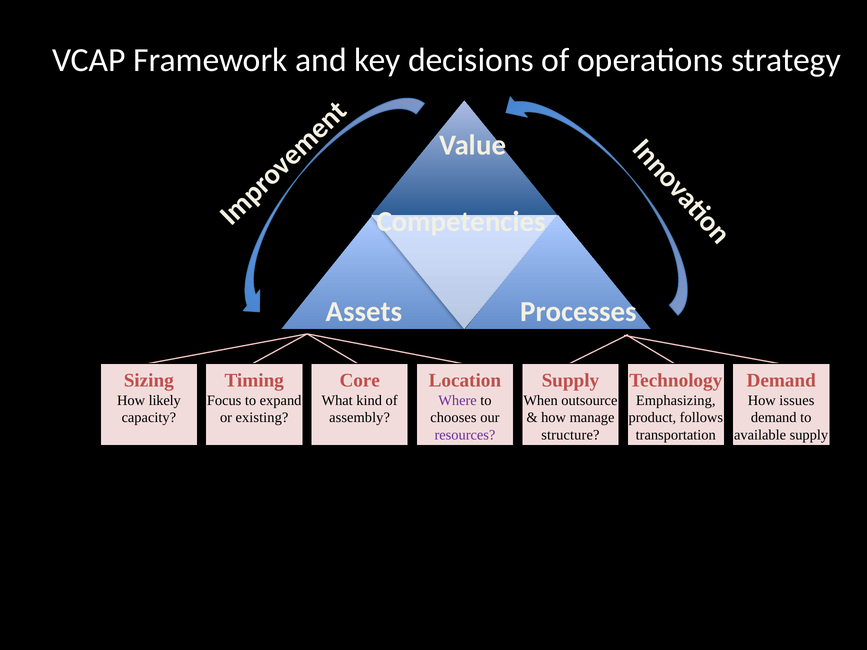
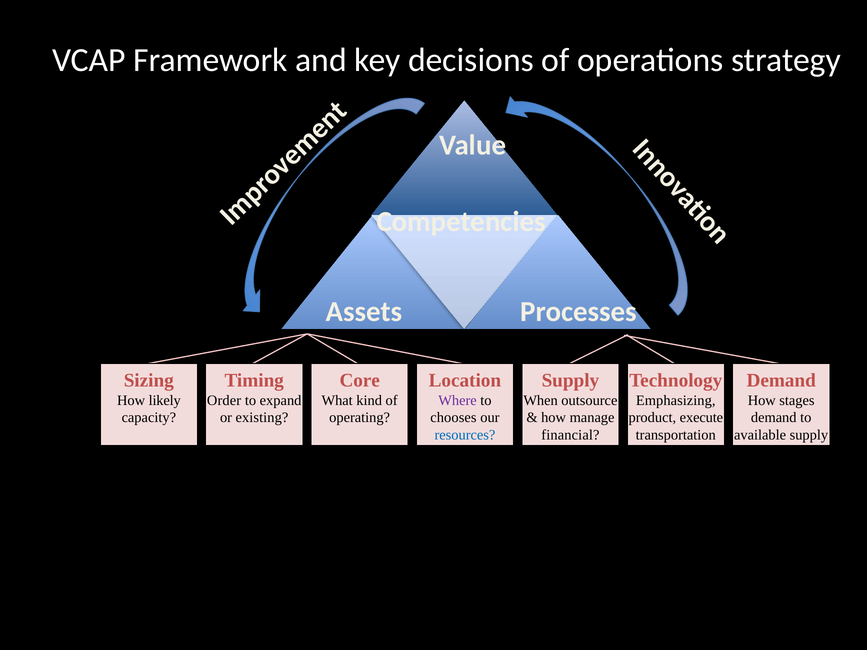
Focus: Focus -> Order
issues: issues -> stages
assembly: assembly -> operating
follows: follows -> execute
resources colour: purple -> blue
structure: structure -> financial
